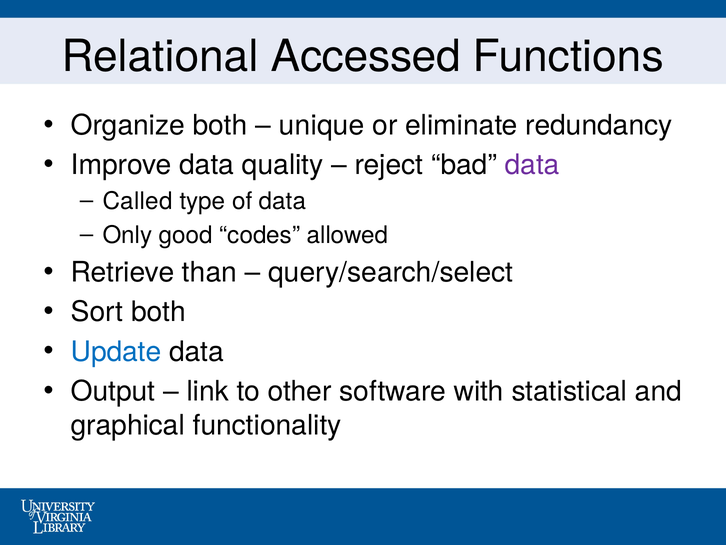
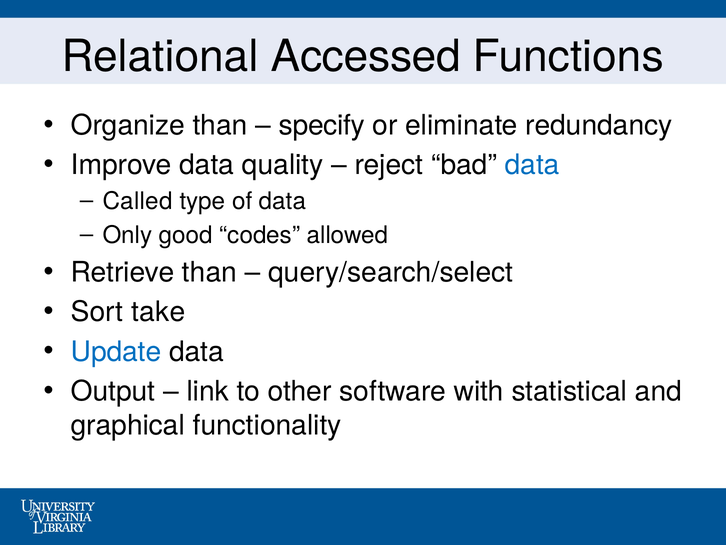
Organize both: both -> than
unique: unique -> specify
data at (532, 165) colour: purple -> blue
Sort both: both -> take
